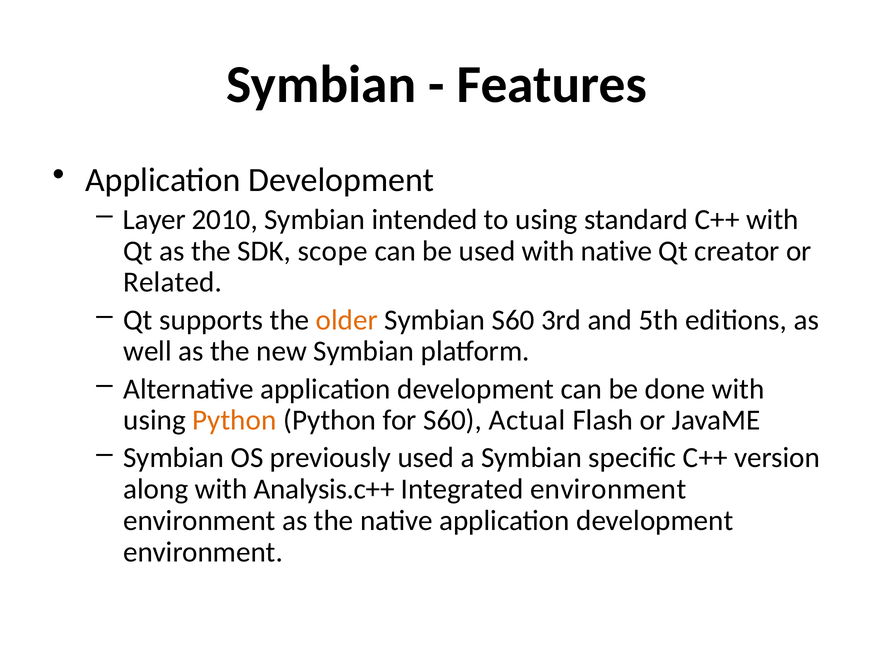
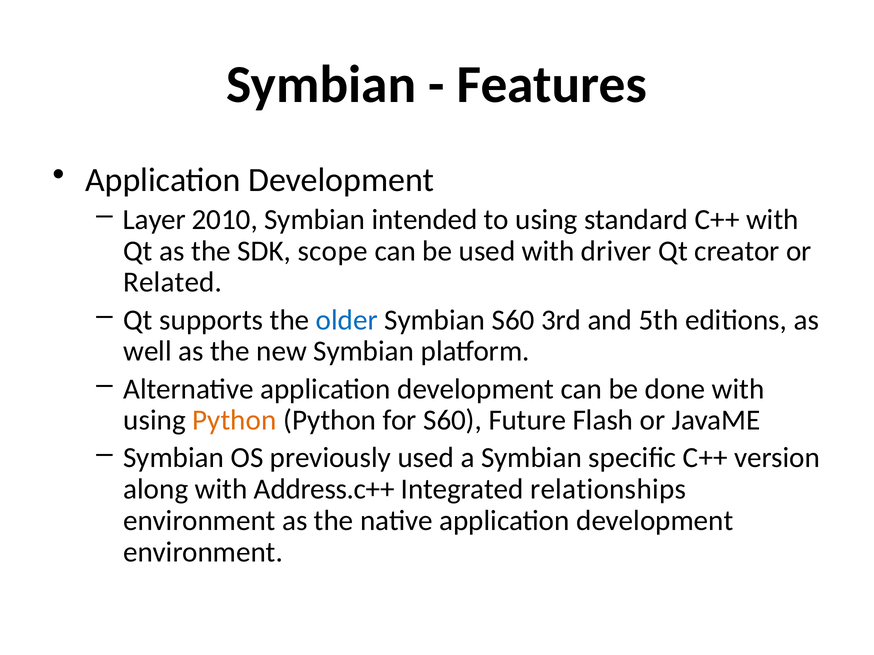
with native: native -> driver
older colour: orange -> blue
Actual: Actual -> Future
Analysis.c++: Analysis.c++ -> Address.c++
Integrated environment: environment -> relationships
